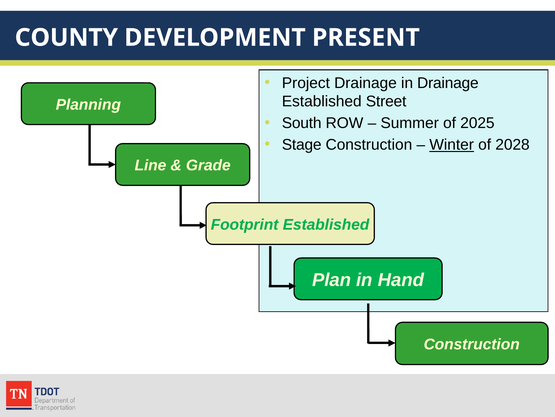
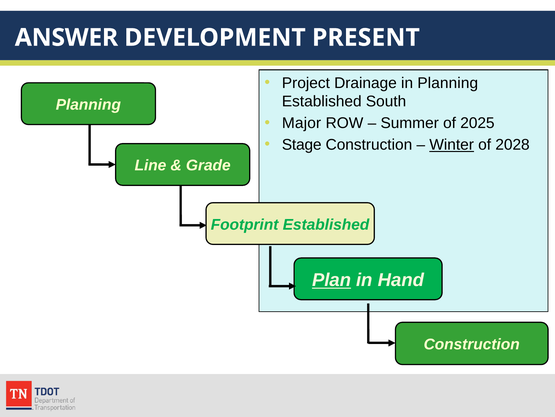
COUNTY: COUNTY -> ANSWER
in Drainage: Drainage -> Planning
Street: Street -> South
South: South -> Major
Plan underline: none -> present
